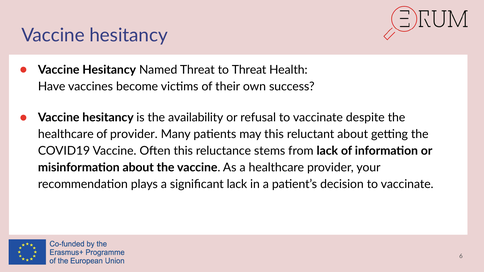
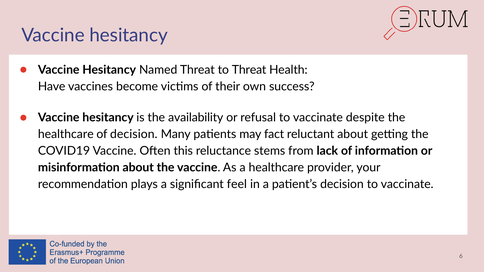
of provider: provider -> decision
may this: this -> fact
significant lack: lack -> feel
